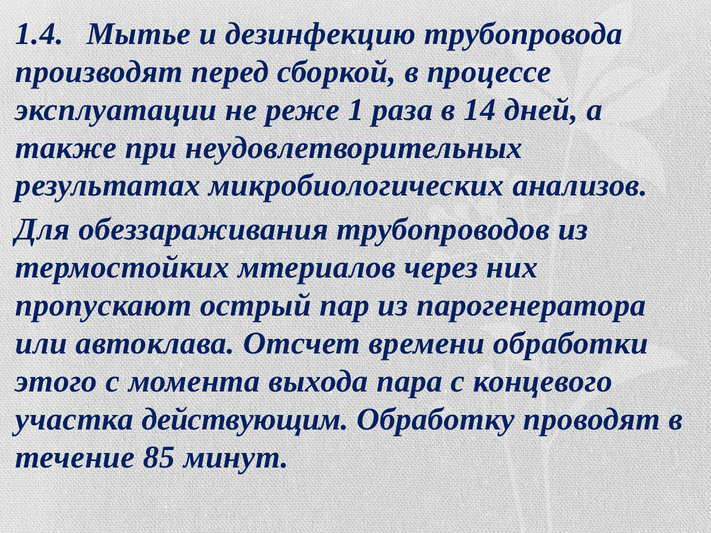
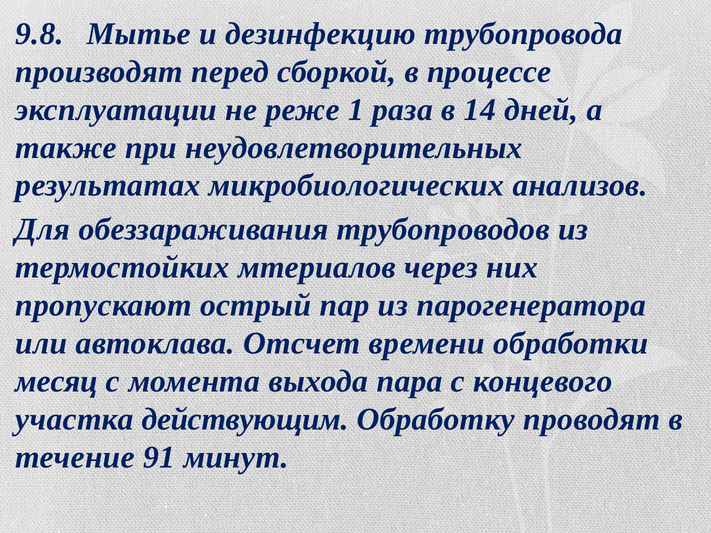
1.4: 1.4 -> 9.8
этого: этого -> месяц
85: 85 -> 91
